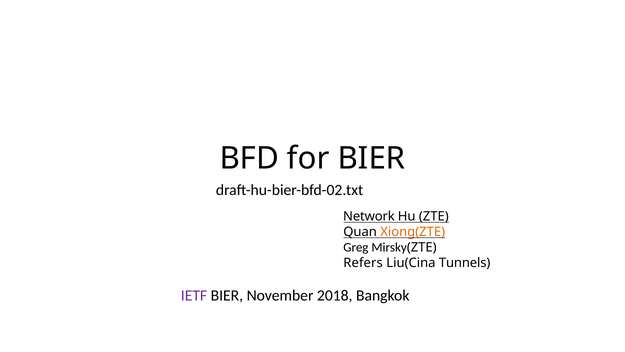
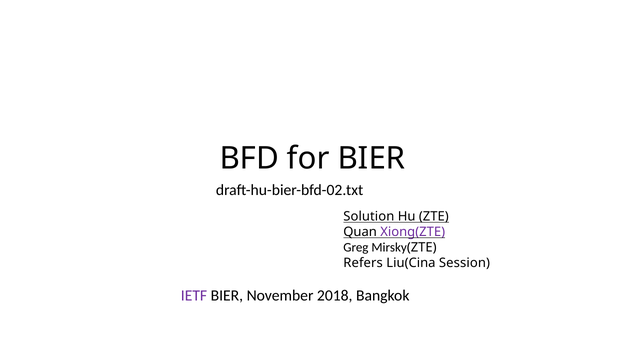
Network: Network -> Solution
Xiong(ZTE colour: orange -> purple
Tunnels: Tunnels -> Session
